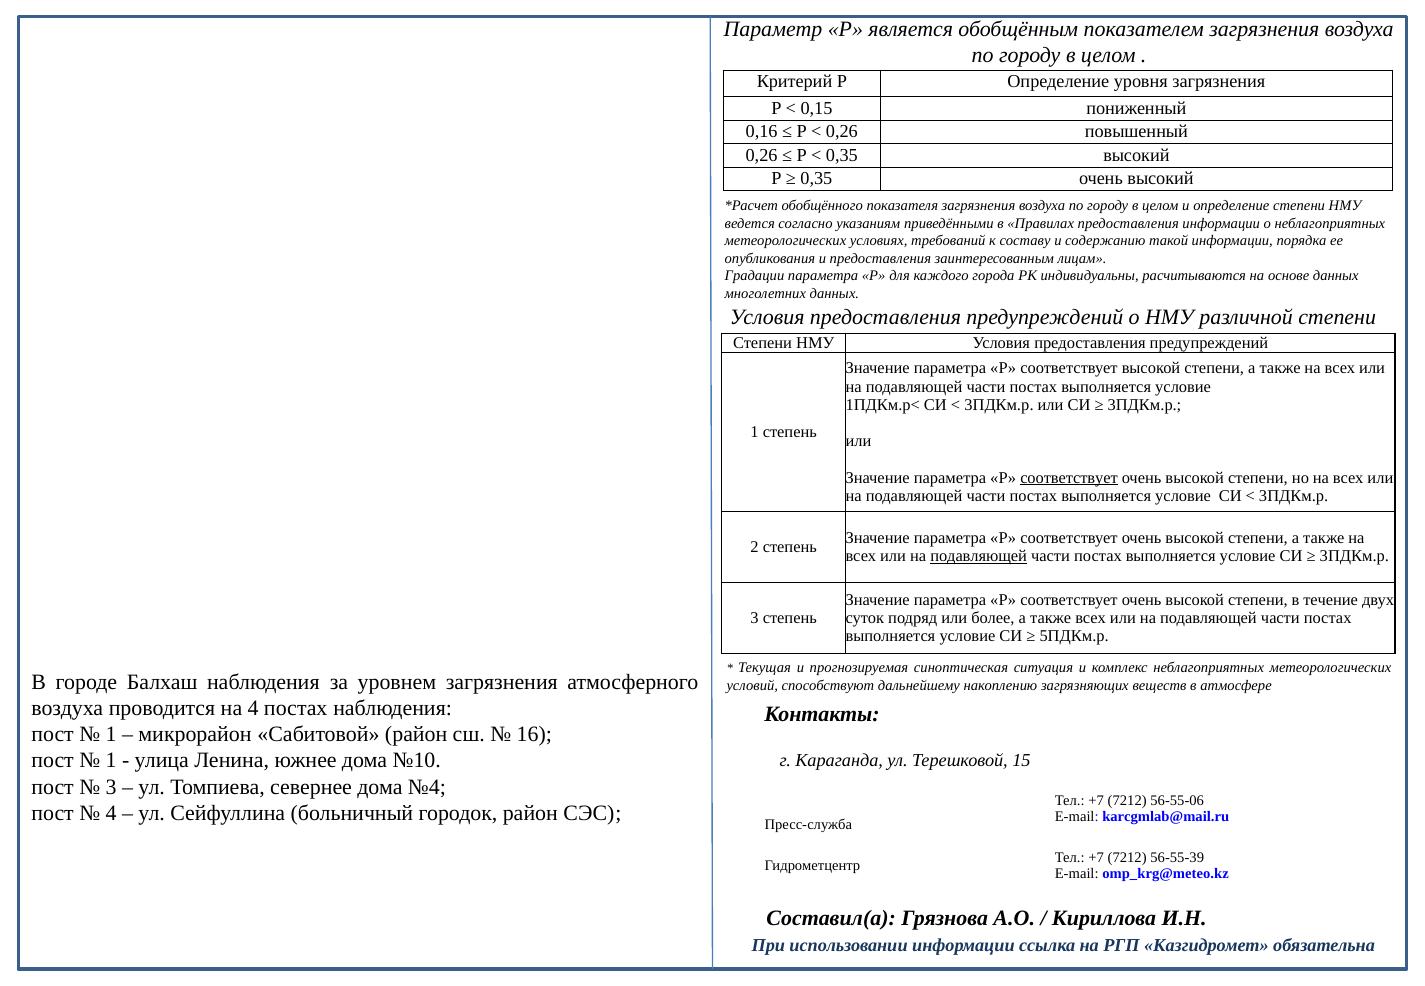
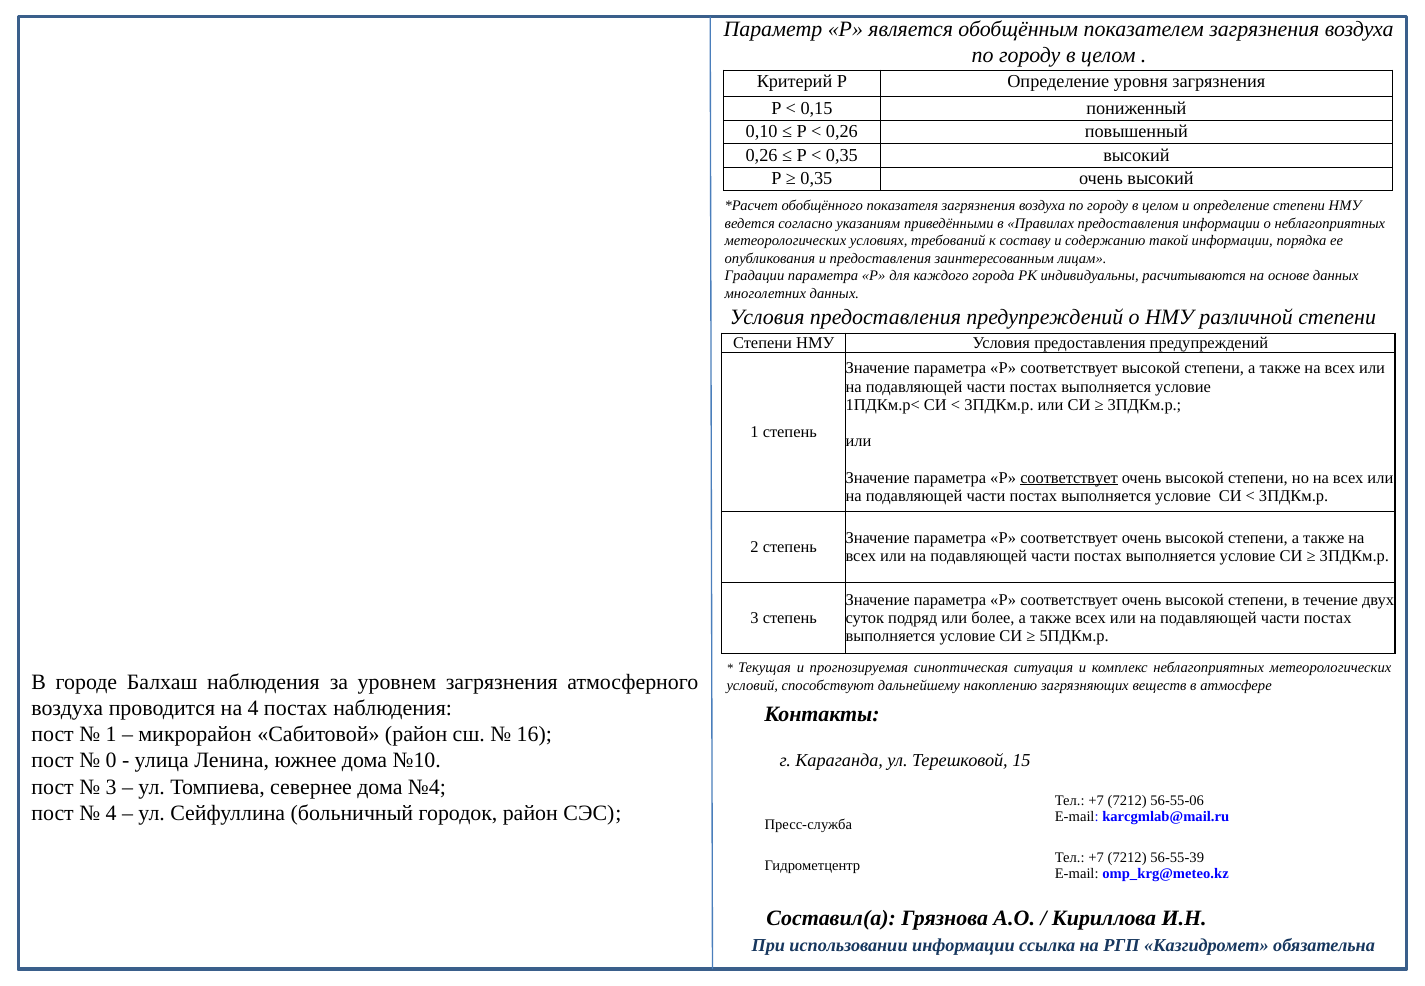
0,16: 0,16 -> 0,10
подавляющей at (979, 556) underline: present -> none
1 at (111, 761): 1 -> 0
